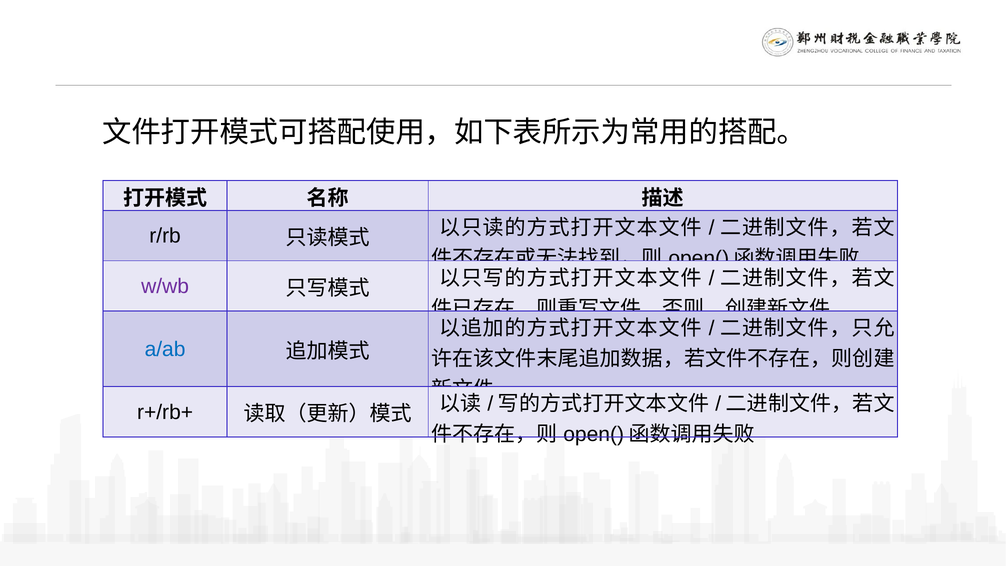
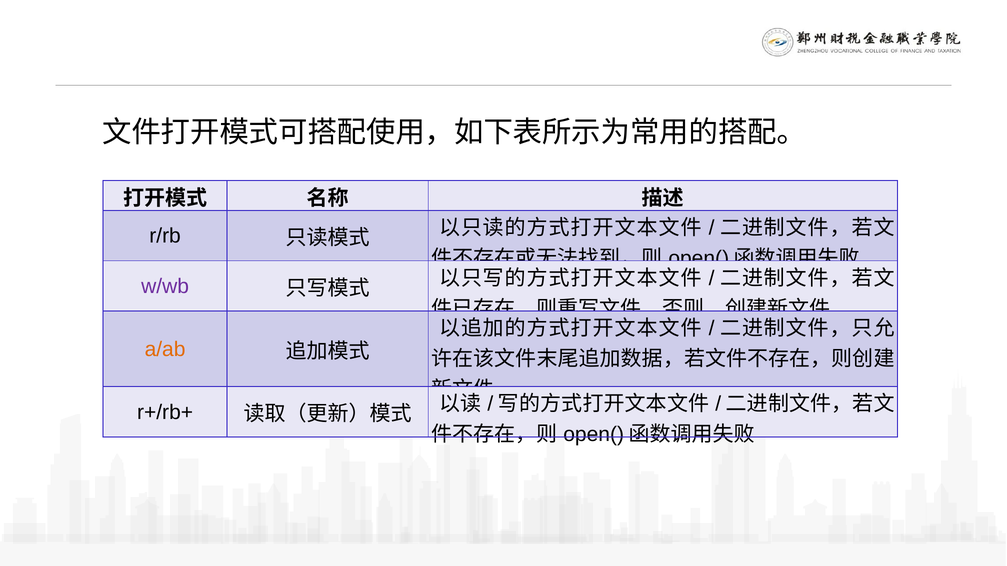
a/ab colour: blue -> orange
